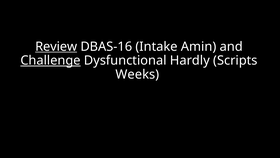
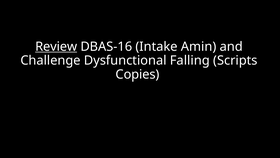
Challenge underline: present -> none
Hardly: Hardly -> Falling
Weeks: Weeks -> Copies
